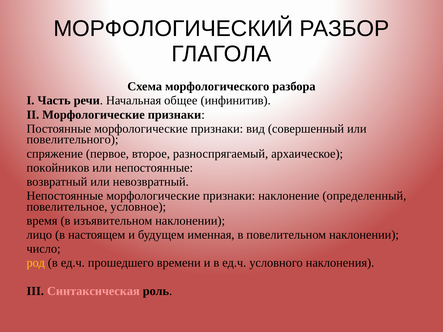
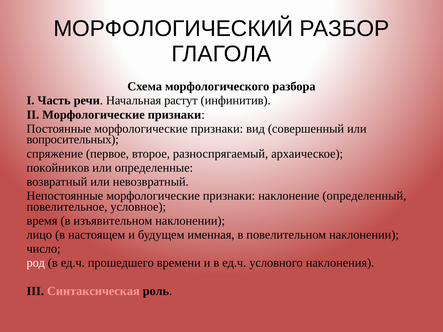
общее: общее -> растут
повелительного: повелительного -> вопросительных
или непостоянные: непостоянные -> определенные
род colour: yellow -> white
